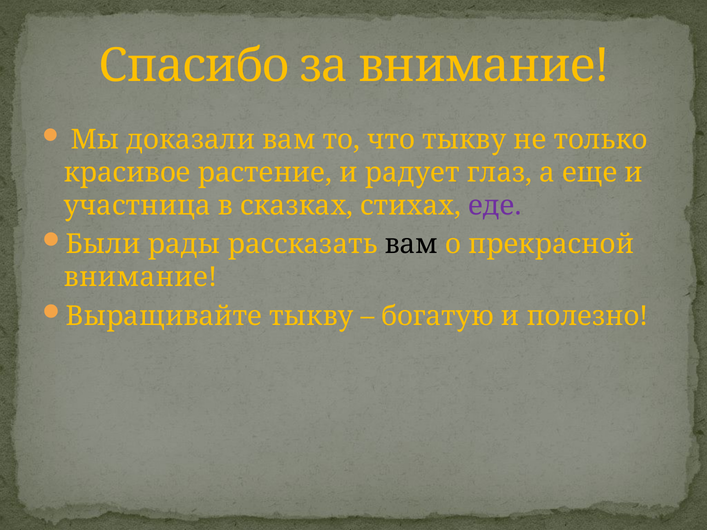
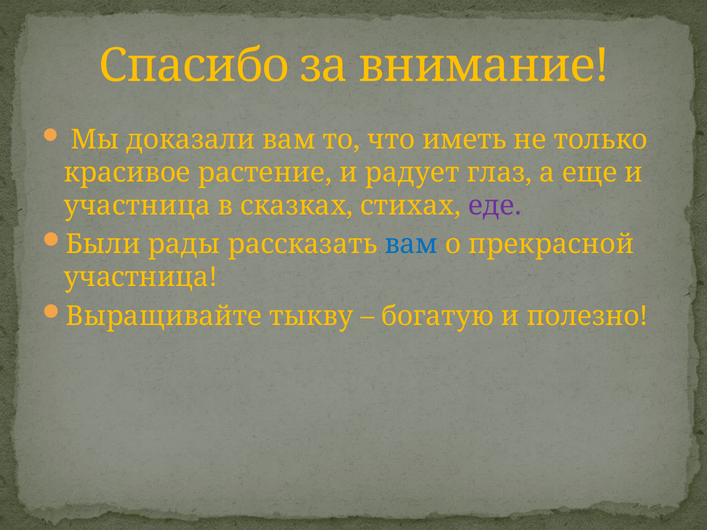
что тыкву: тыкву -> иметь
вам at (411, 244) colour: black -> blue
внимание at (140, 277): внимание -> участница
